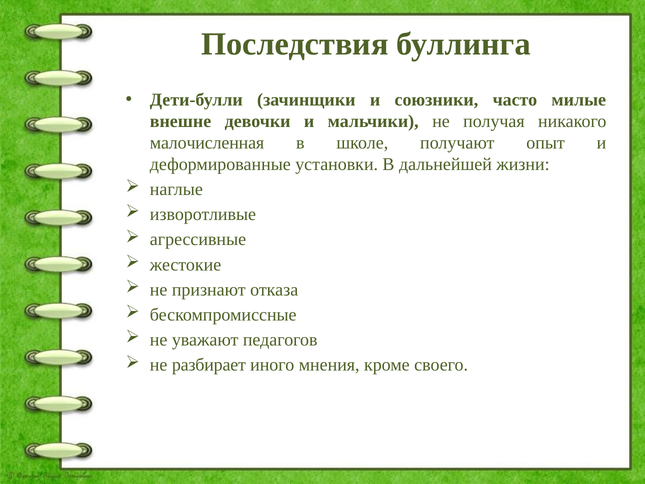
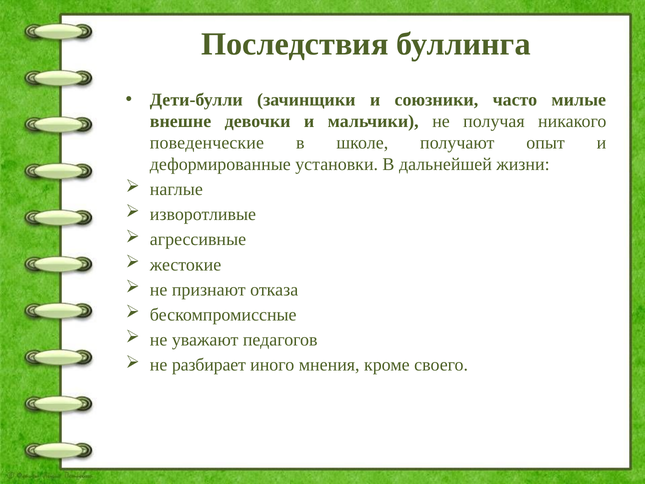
малочисленная: малочисленная -> поведенческие
